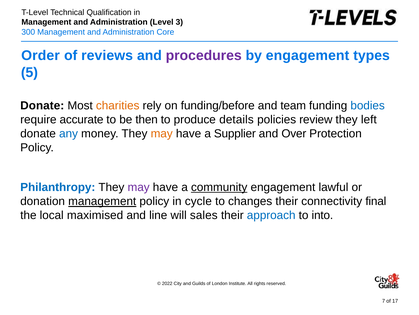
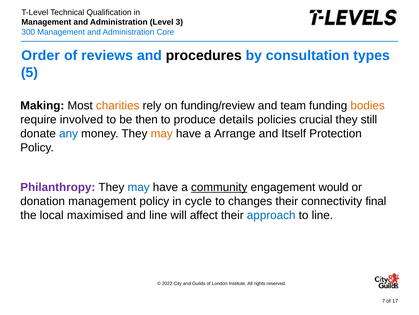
procedures colour: purple -> black
by engagement: engagement -> consultation
Donate at (42, 106): Donate -> Making
funding/before: funding/before -> funding/review
bodies colour: blue -> orange
accurate: accurate -> involved
review: review -> crucial
left: left -> still
Supplier: Supplier -> Arrange
Over: Over -> Itself
Philanthropy colour: blue -> purple
may at (139, 187) colour: purple -> blue
lawful: lawful -> would
management at (102, 201) underline: present -> none
sales: sales -> affect
to into: into -> line
